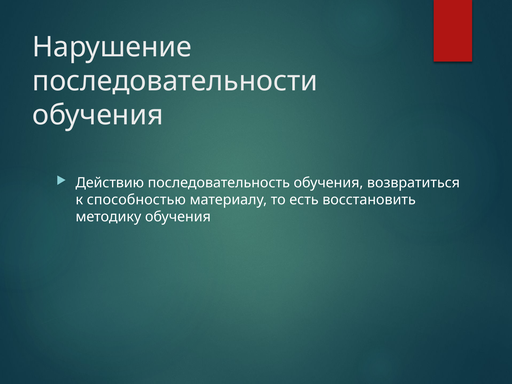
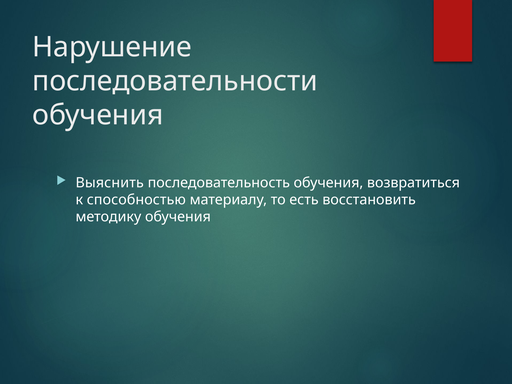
Действию: Действию -> Выяснить
